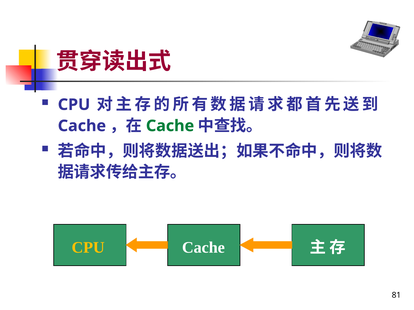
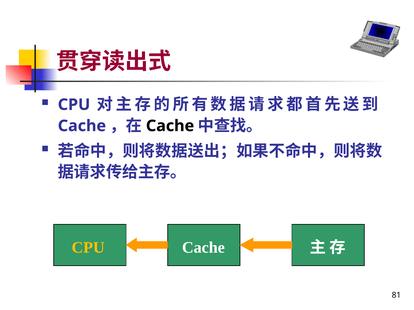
Cache at (170, 126) colour: green -> black
